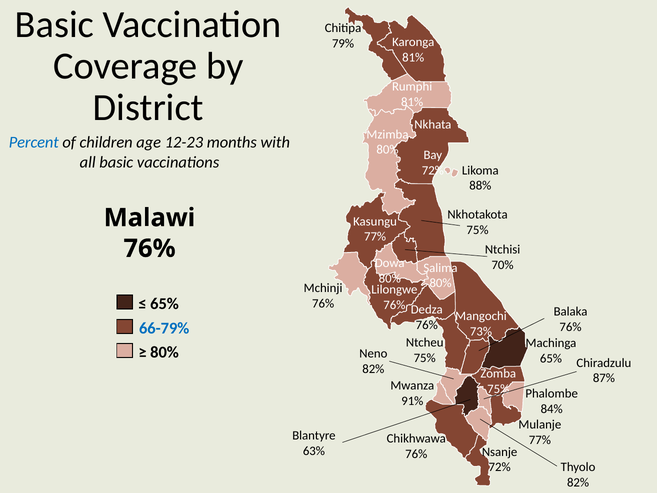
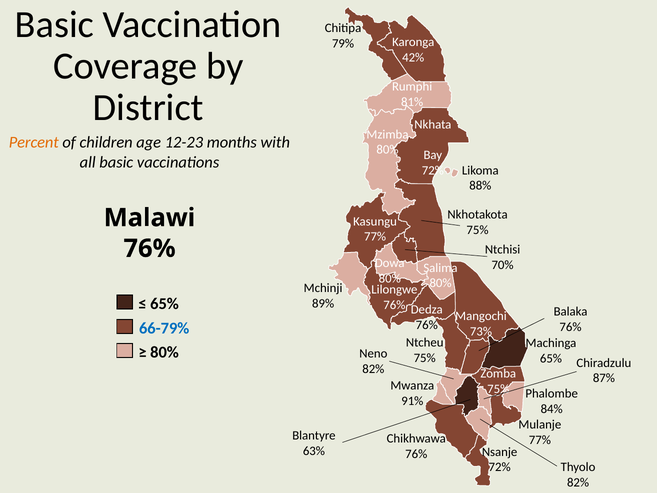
81% at (413, 58): 81% -> 42%
Percent colour: blue -> orange
76% at (323, 303): 76% -> 89%
